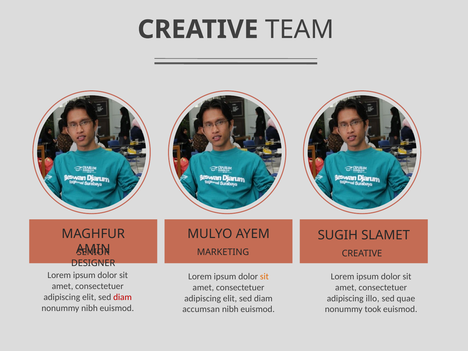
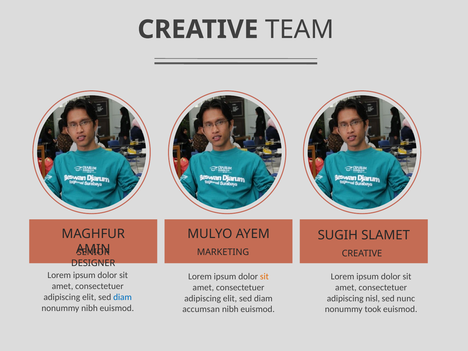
diam at (123, 297) colour: red -> blue
illo: illo -> nisl
quae: quae -> nunc
